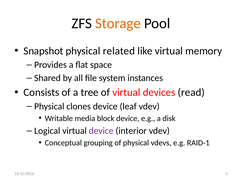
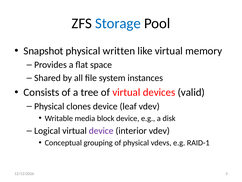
Storage colour: orange -> blue
related: related -> written
read: read -> valid
